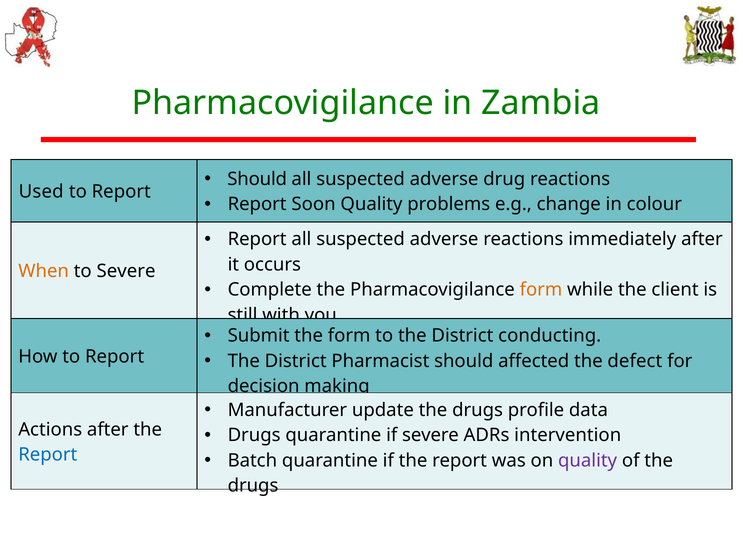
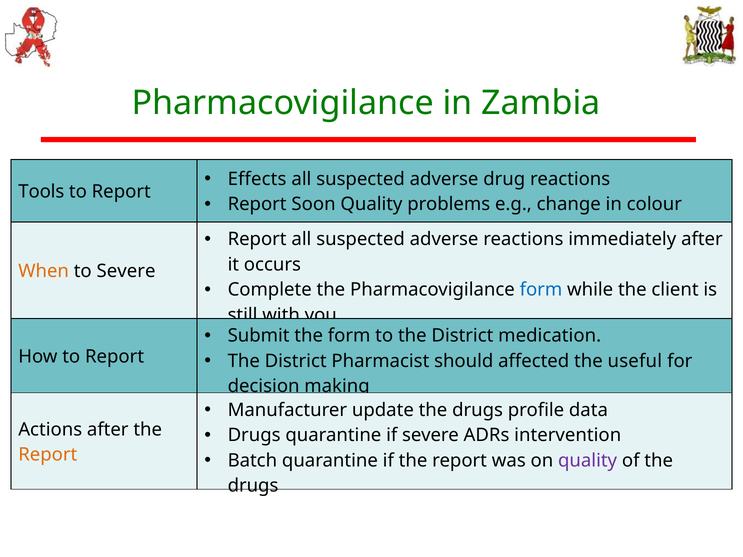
Should at (257, 179): Should -> Effects
Used: Used -> Tools
form at (541, 290) colour: orange -> blue
conducting: conducting -> medication
defect: defect -> useful
Report at (48, 455) colour: blue -> orange
